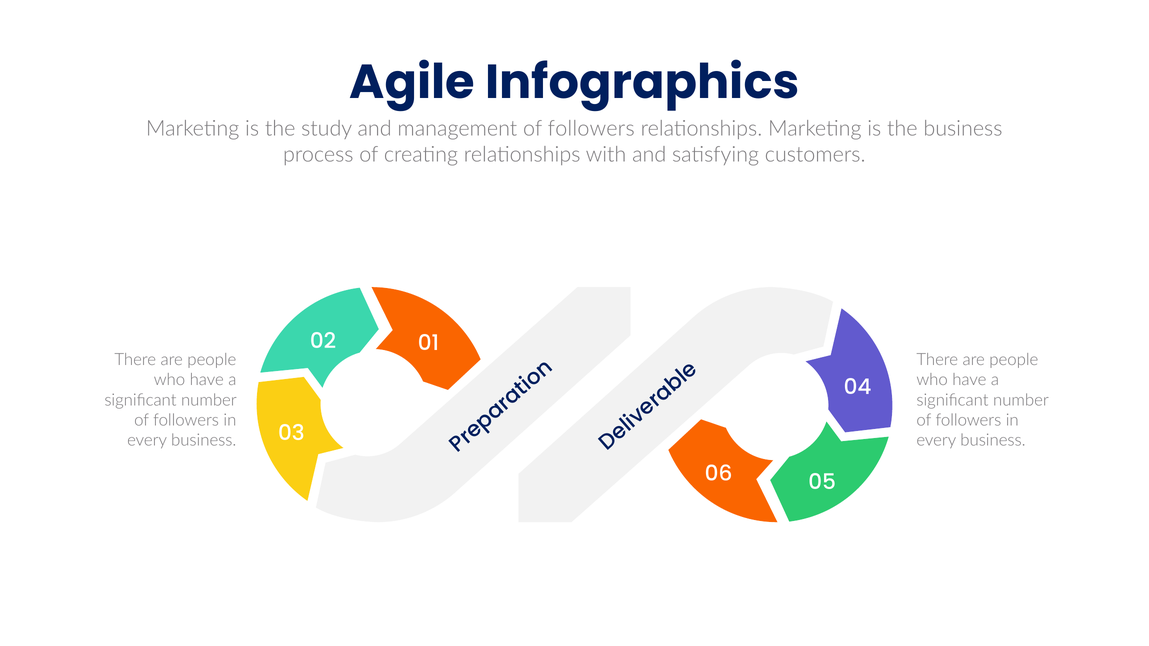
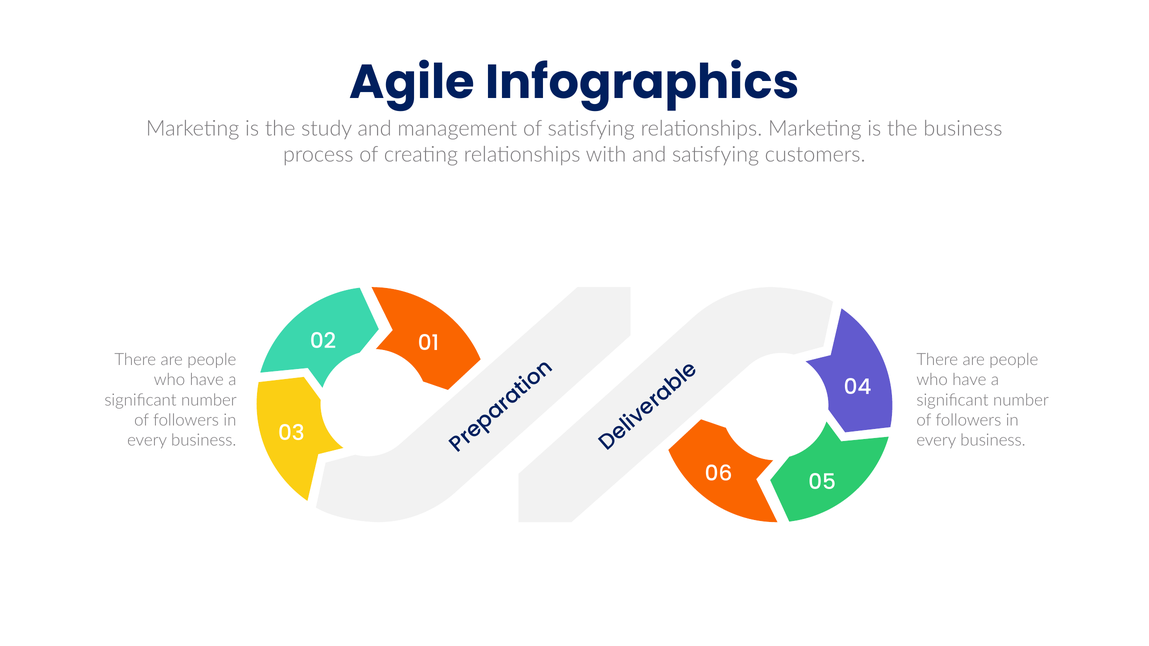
management of followers: followers -> satisfying
